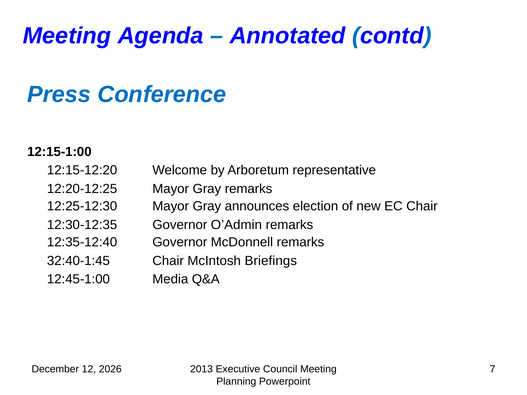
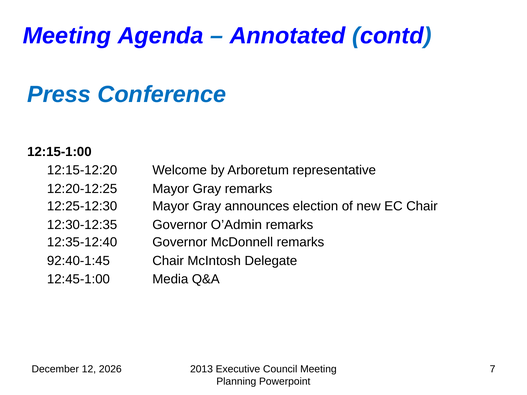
32:40-1:45: 32:40-1:45 -> 92:40-1:45
Briefings: Briefings -> Delegate
